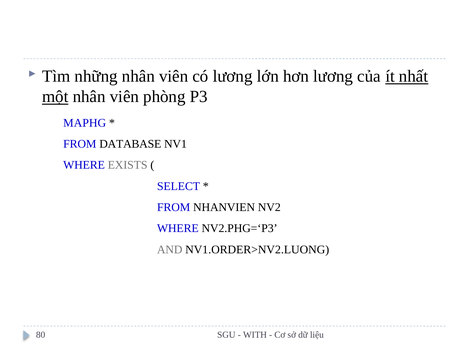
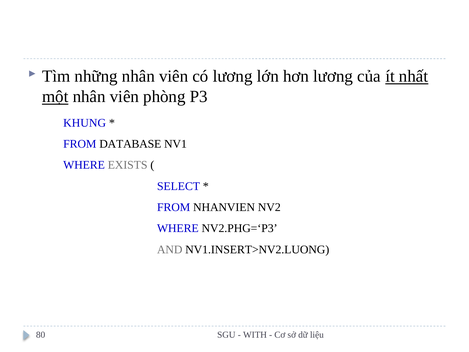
MAPHG: MAPHG -> KHUNG
NV1.ORDER>NV2.LUONG: NV1.ORDER>NV2.LUONG -> NV1.INSERT>NV2.LUONG
